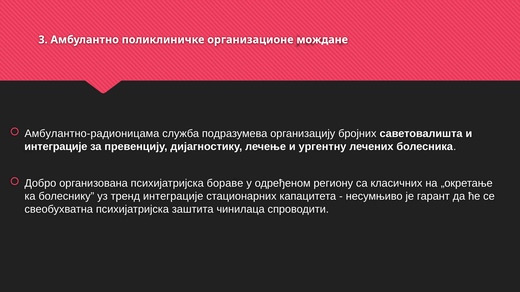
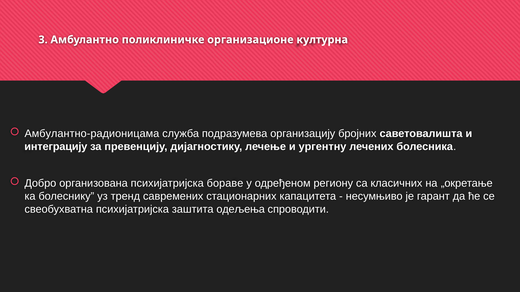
мождане: мождане -> културна
интеграције at (56, 147): интеграције -> интеграцију
тренд интеграције: интеграције -> савремених
чинилаца: чинилаца -> одељења
